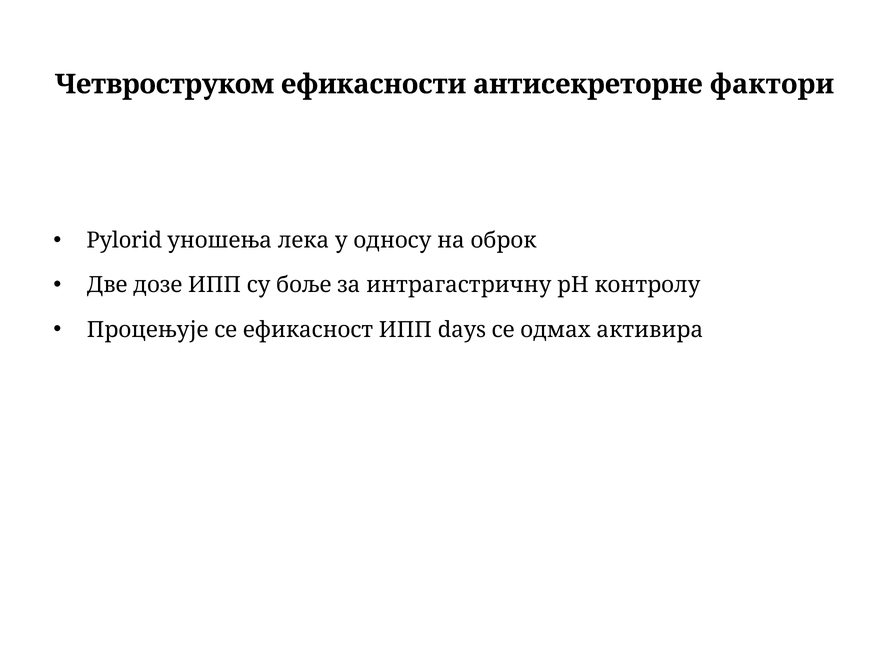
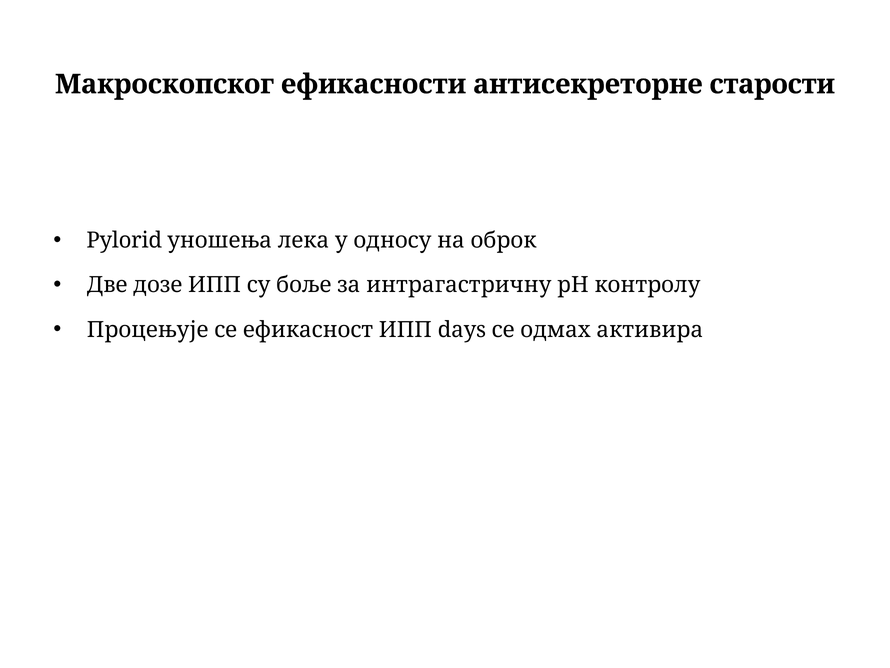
Четвроструком: Четвроструком -> Макроскопског
фактори: фактори -> старости
